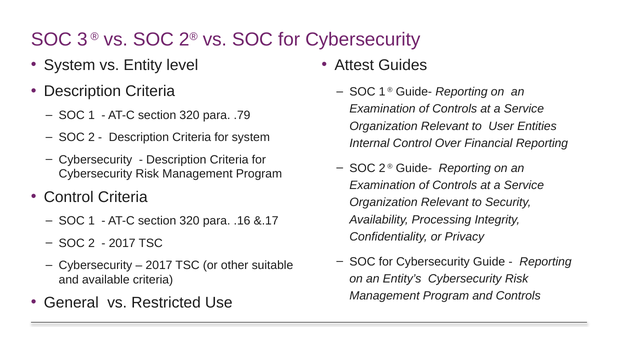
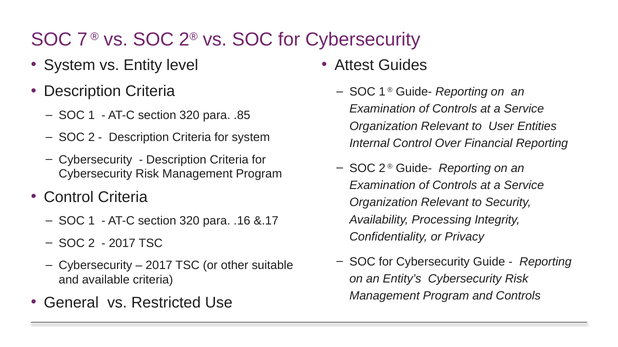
3: 3 -> 7
.79: .79 -> .85
